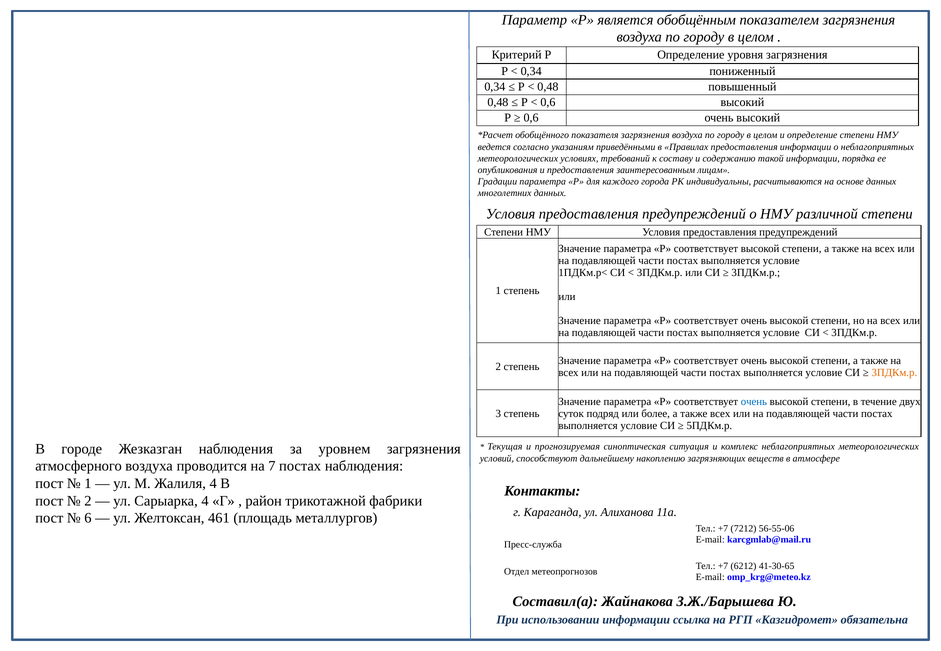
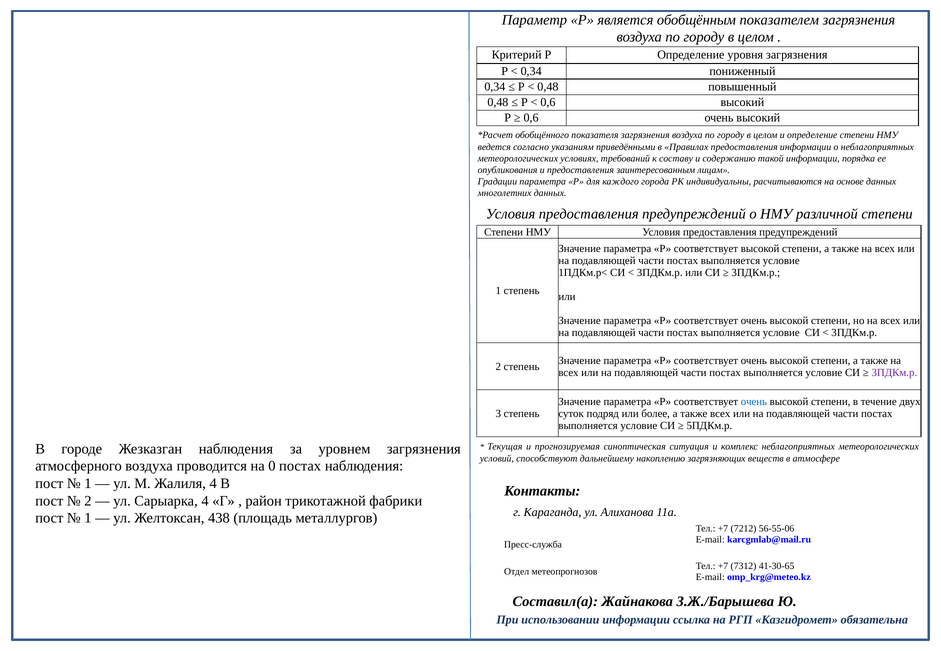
3ПДКм.р at (894, 373) colour: orange -> purple
7: 7 -> 0
6 at (88, 519): 6 -> 1
461: 461 -> 438
6212: 6212 -> 7312
